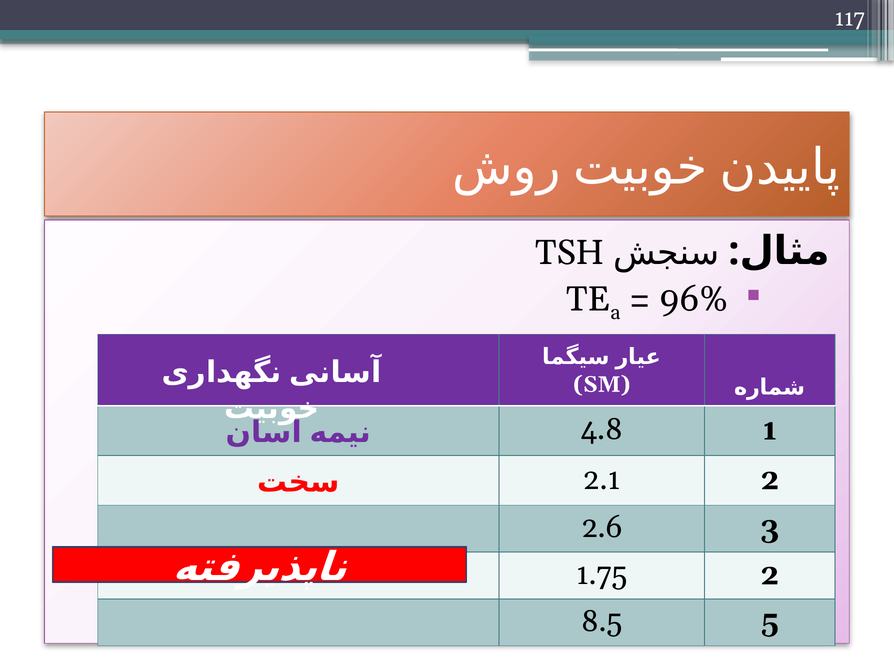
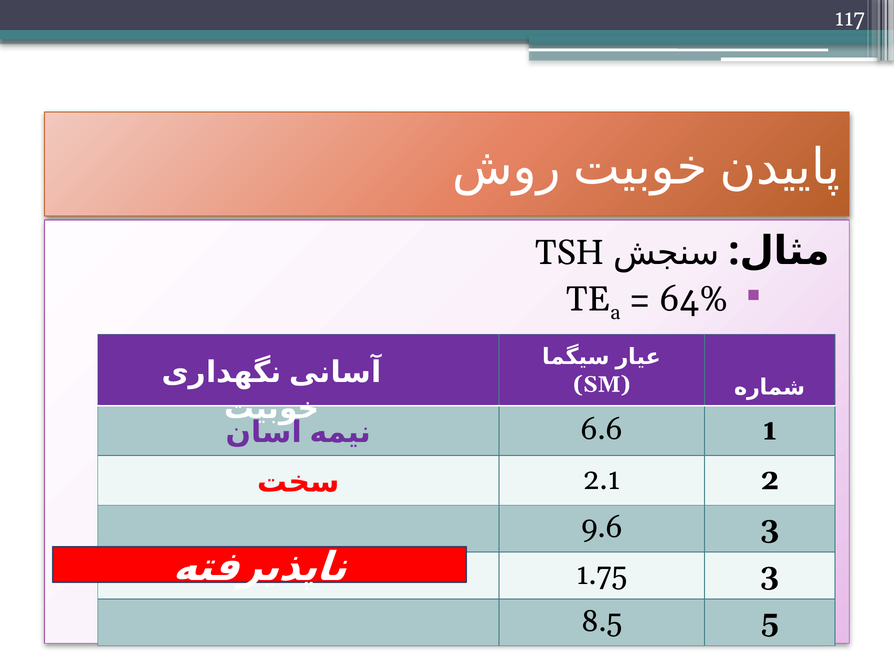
96%: 96% -> 64%
4.8: 4.8 -> 6.6
2.6: 2.6 -> 9.6
1.75 2: 2 -> 3
